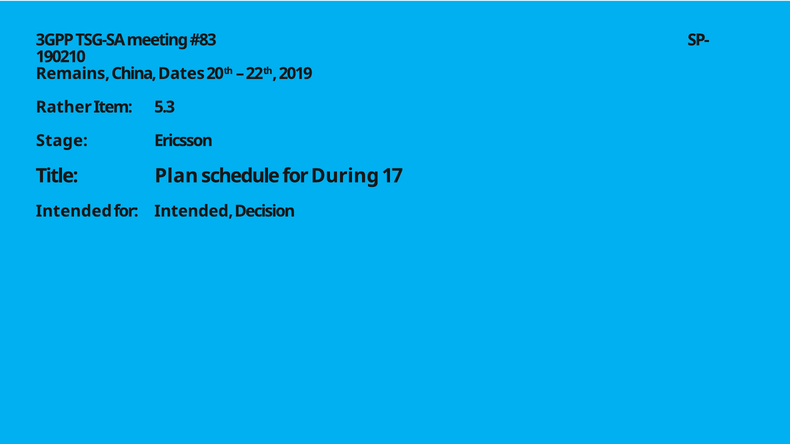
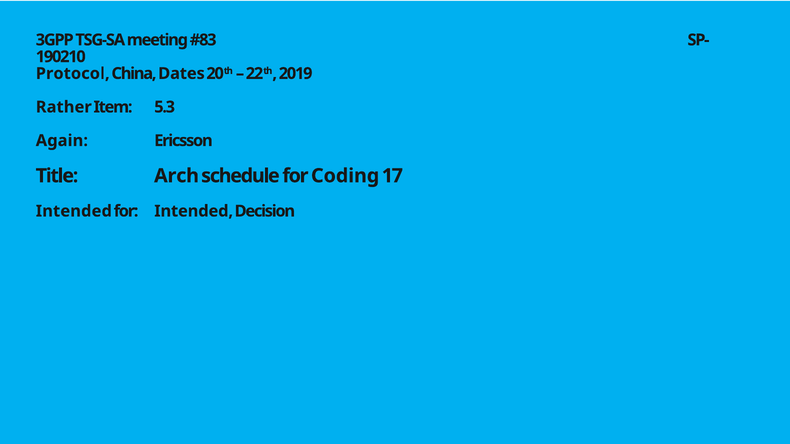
Remains: Remains -> Protocol
Stage: Stage -> Again
Plan: Plan -> Arch
During: During -> Coding
